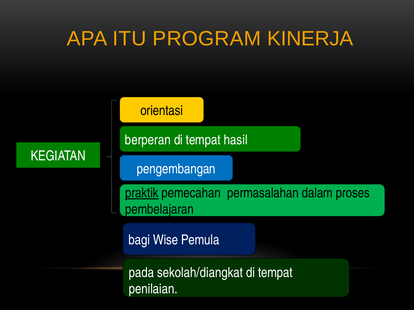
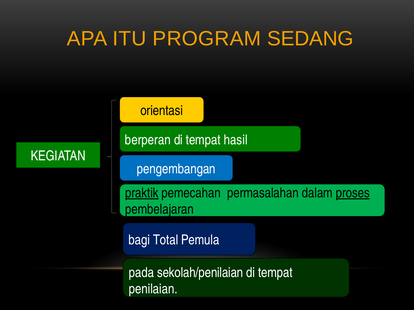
KINERJA: KINERJA -> SEDANG
proses underline: none -> present
Wise: Wise -> Total
sekolah/diangkat: sekolah/diangkat -> sekolah/penilaian
